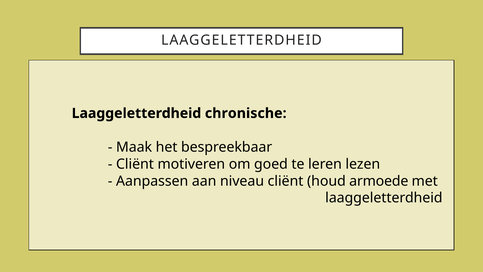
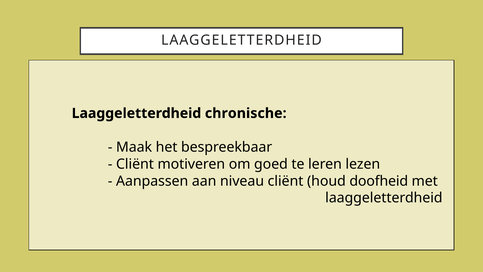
armoede: armoede -> doofheid
